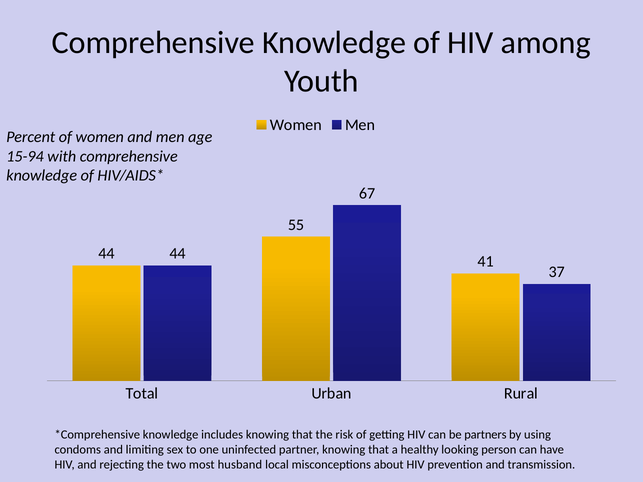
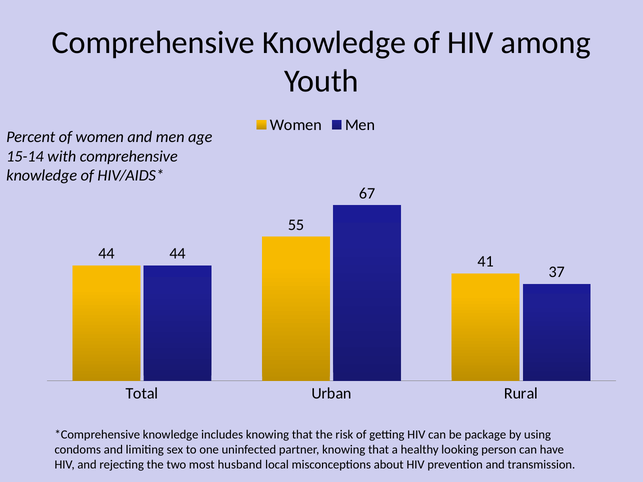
15-94: 15-94 -> 15-14
partners: partners -> package
